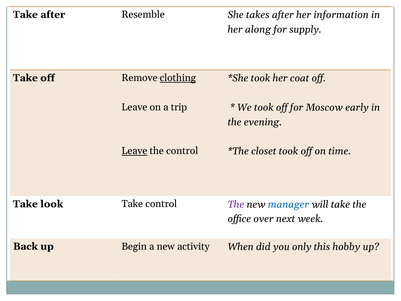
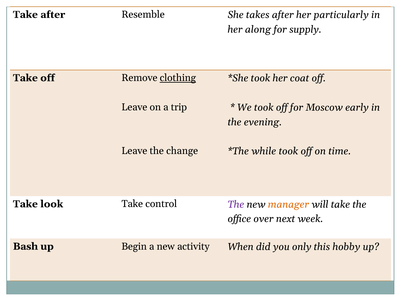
information: information -> particularly
Leave at (134, 151) underline: present -> none
the control: control -> change
closet: closet -> while
manager colour: blue -> orange
Back: Back -> Bash
